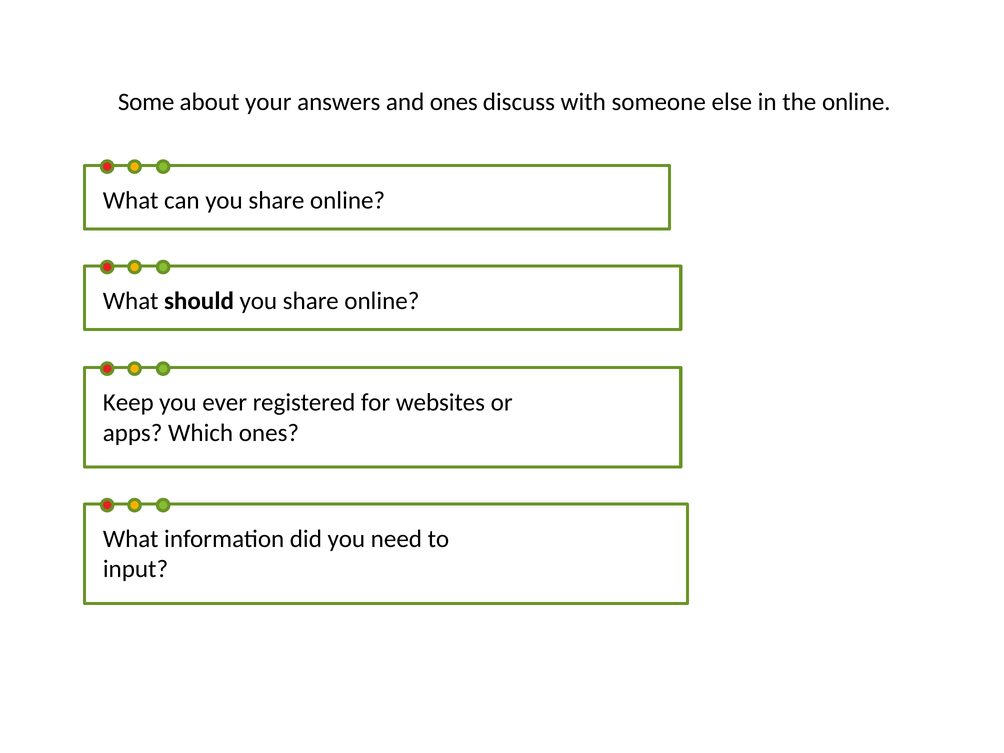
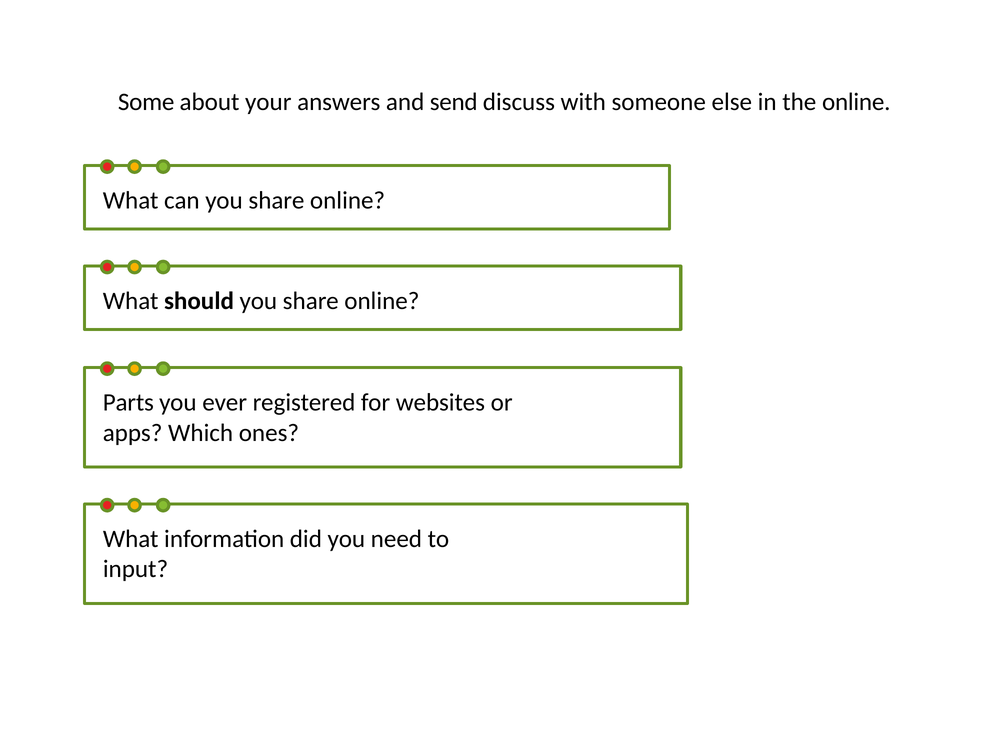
and ones: ones -> send
Keep: Keep -> Parts
